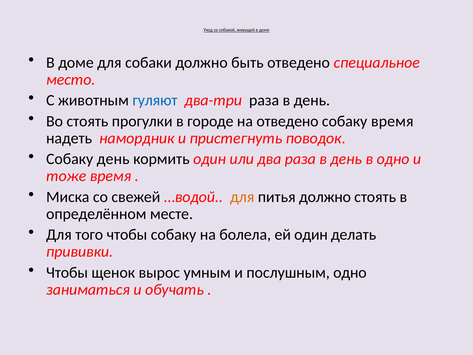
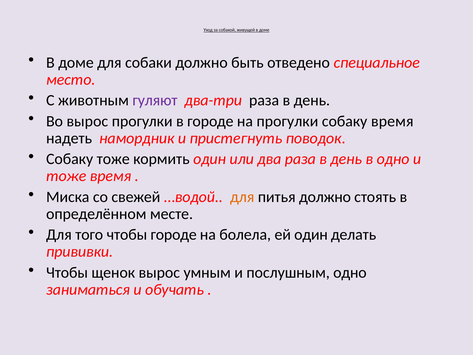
гуляют colour: blue -> purple
Во стоять: стоять -> вырос
на отведено: отведено -> прогулки
Собаку день: день -> тоже
чтобы собаку: собаку -> городе
